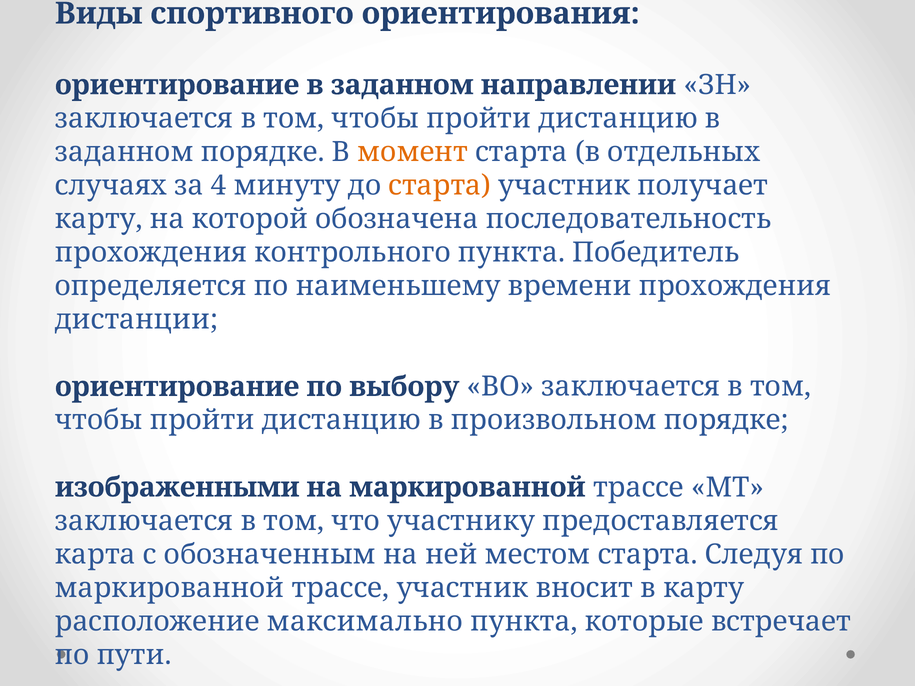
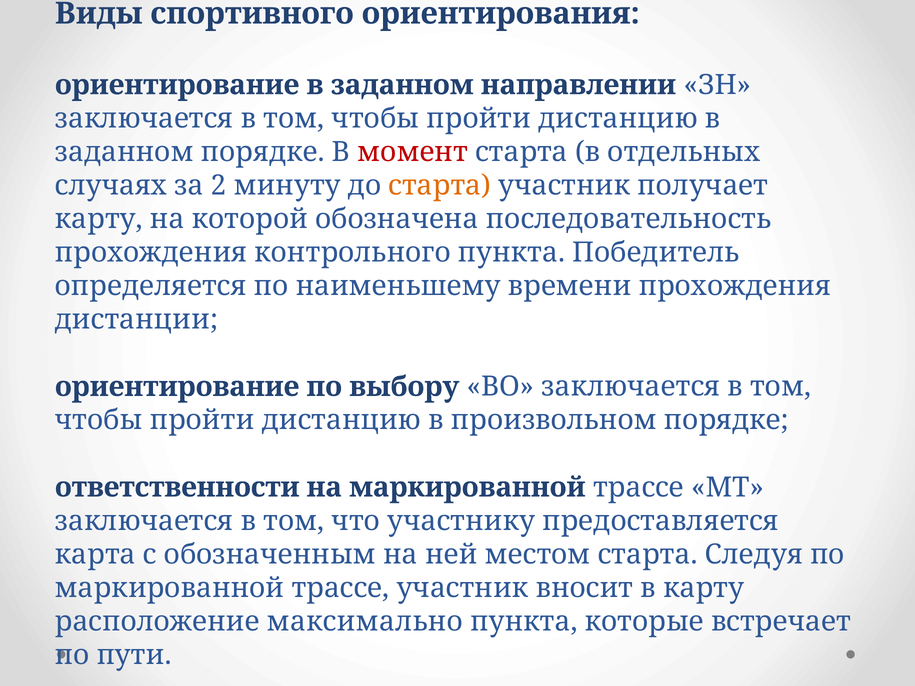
момент colour: orange -> red
4: 4 -> 2
изображенными: изображенными -> ответственности
